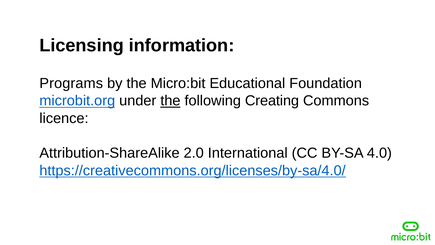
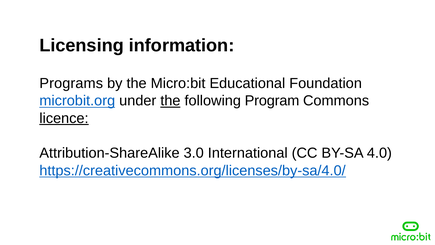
Creating: Creating -> Program
licence underline: none -> present
2.0: 2.0 -> 3.0
